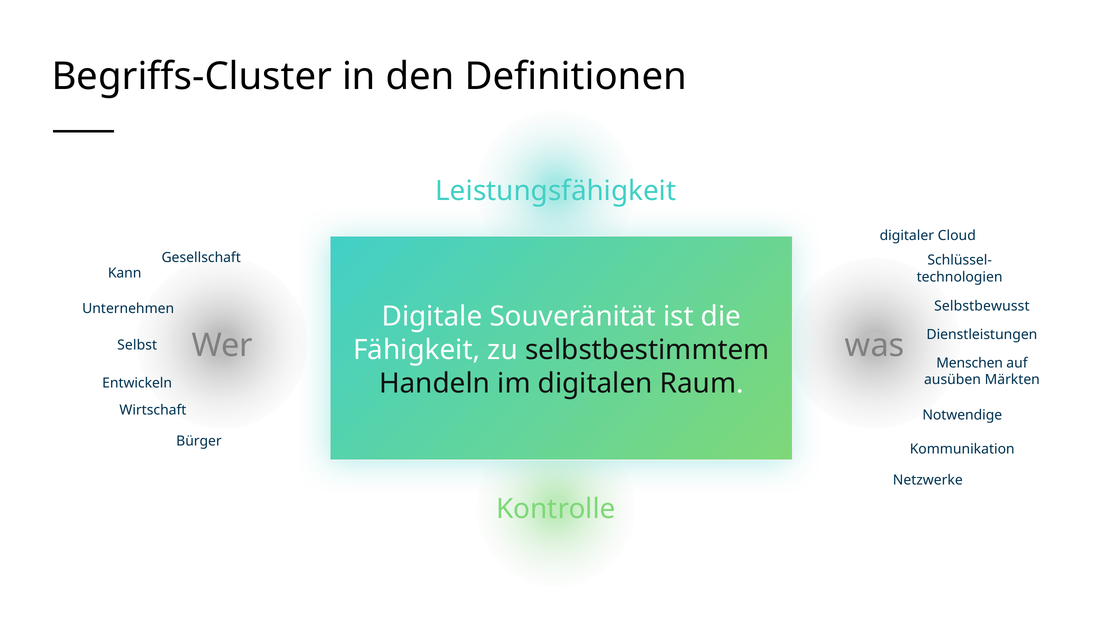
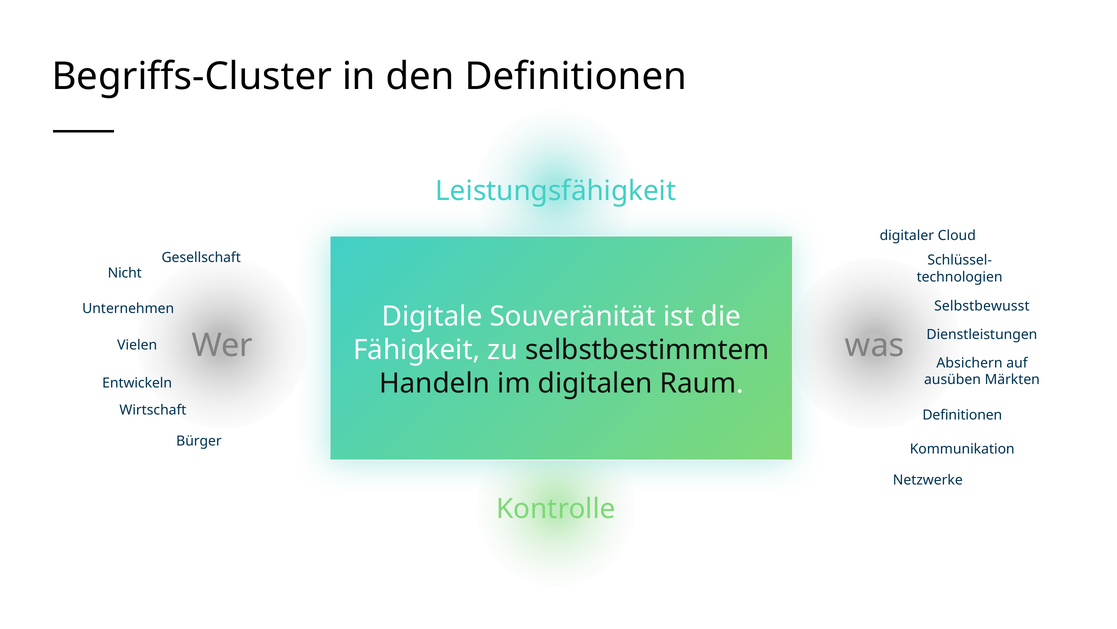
Kann: Kann -> Nicht
Selbst at (137, 345): Selbst -> Vielen
Menschen at (970, 363): Menschen -> Absichern
Notwendige at (962, 415): Notwendige -> Definitionen
